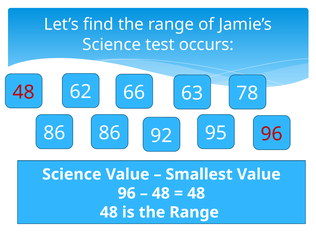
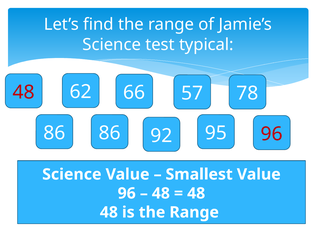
occurs: occurs -> typical
63: 63 -> 57
